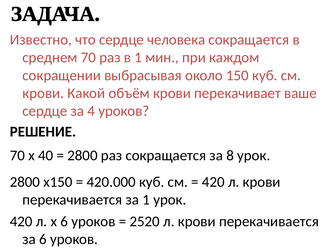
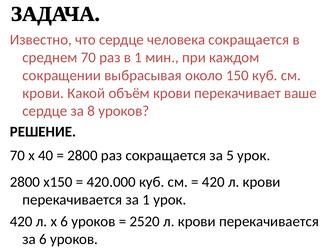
4: 4 -> 8
8: 8 -> 5
